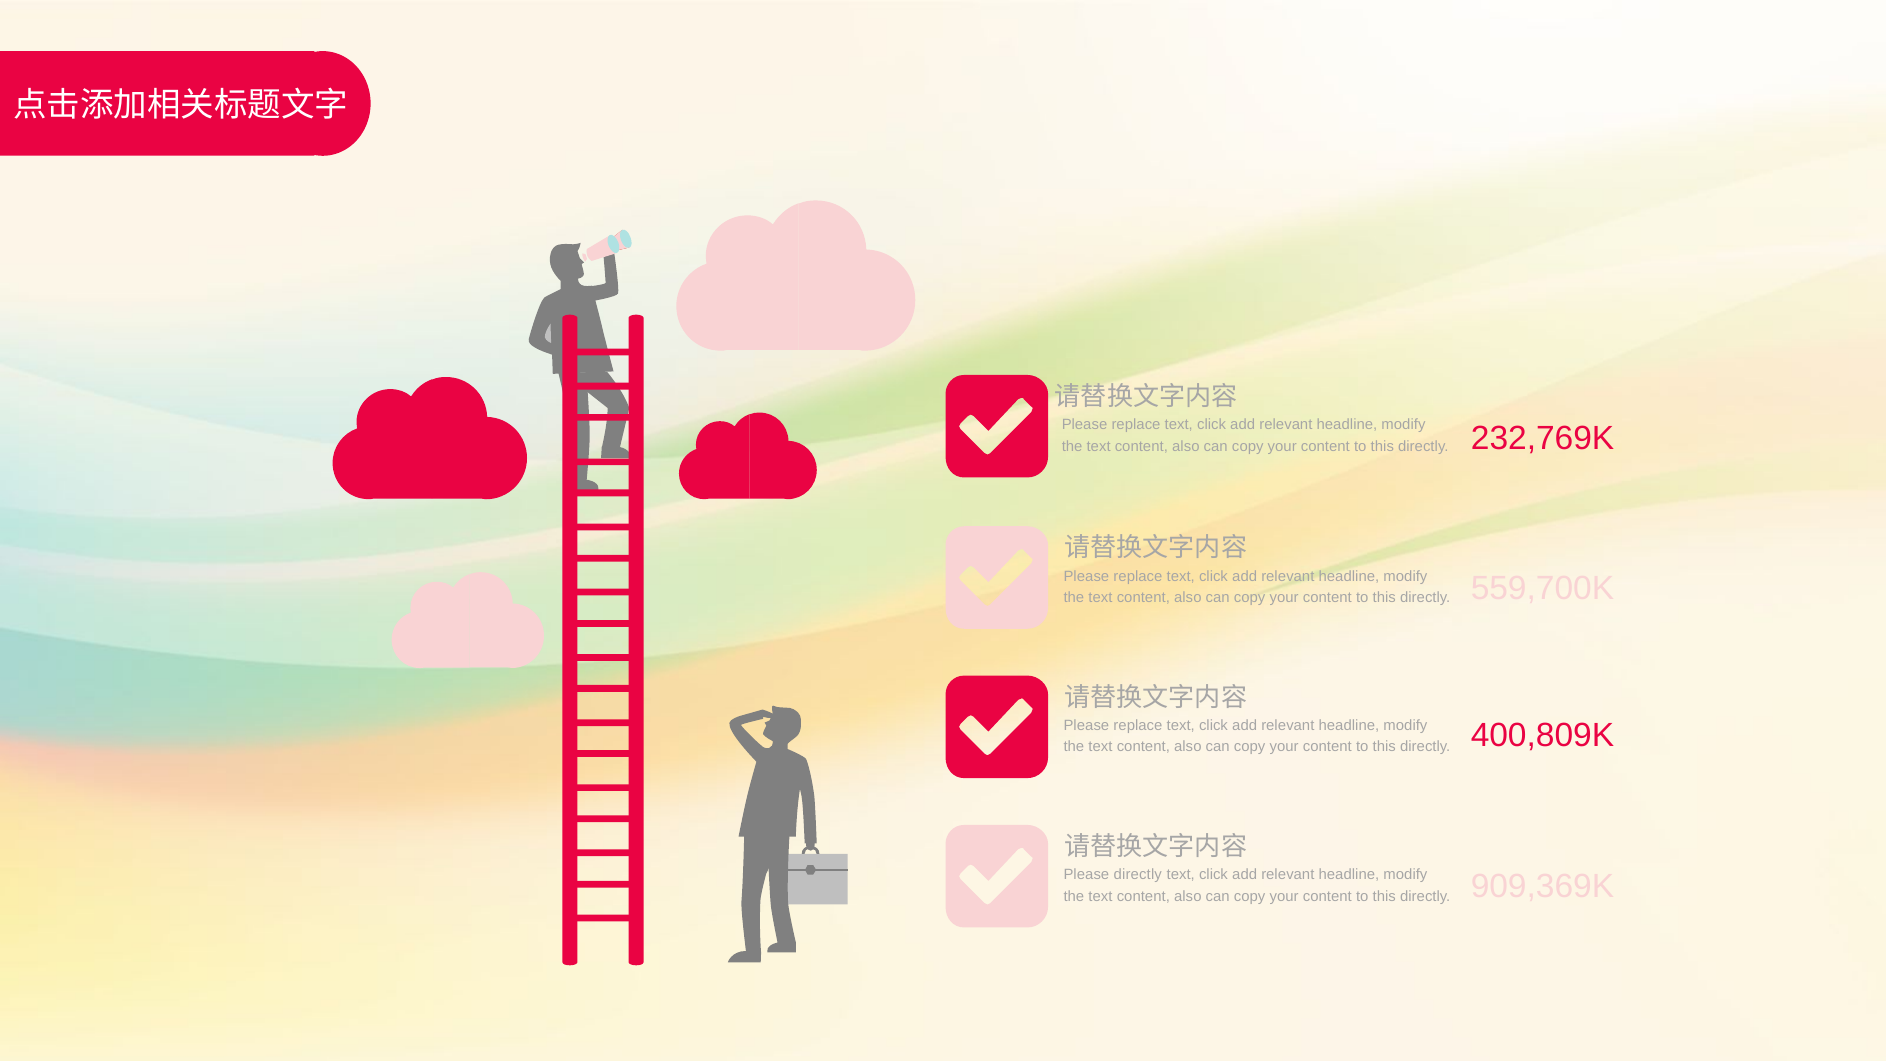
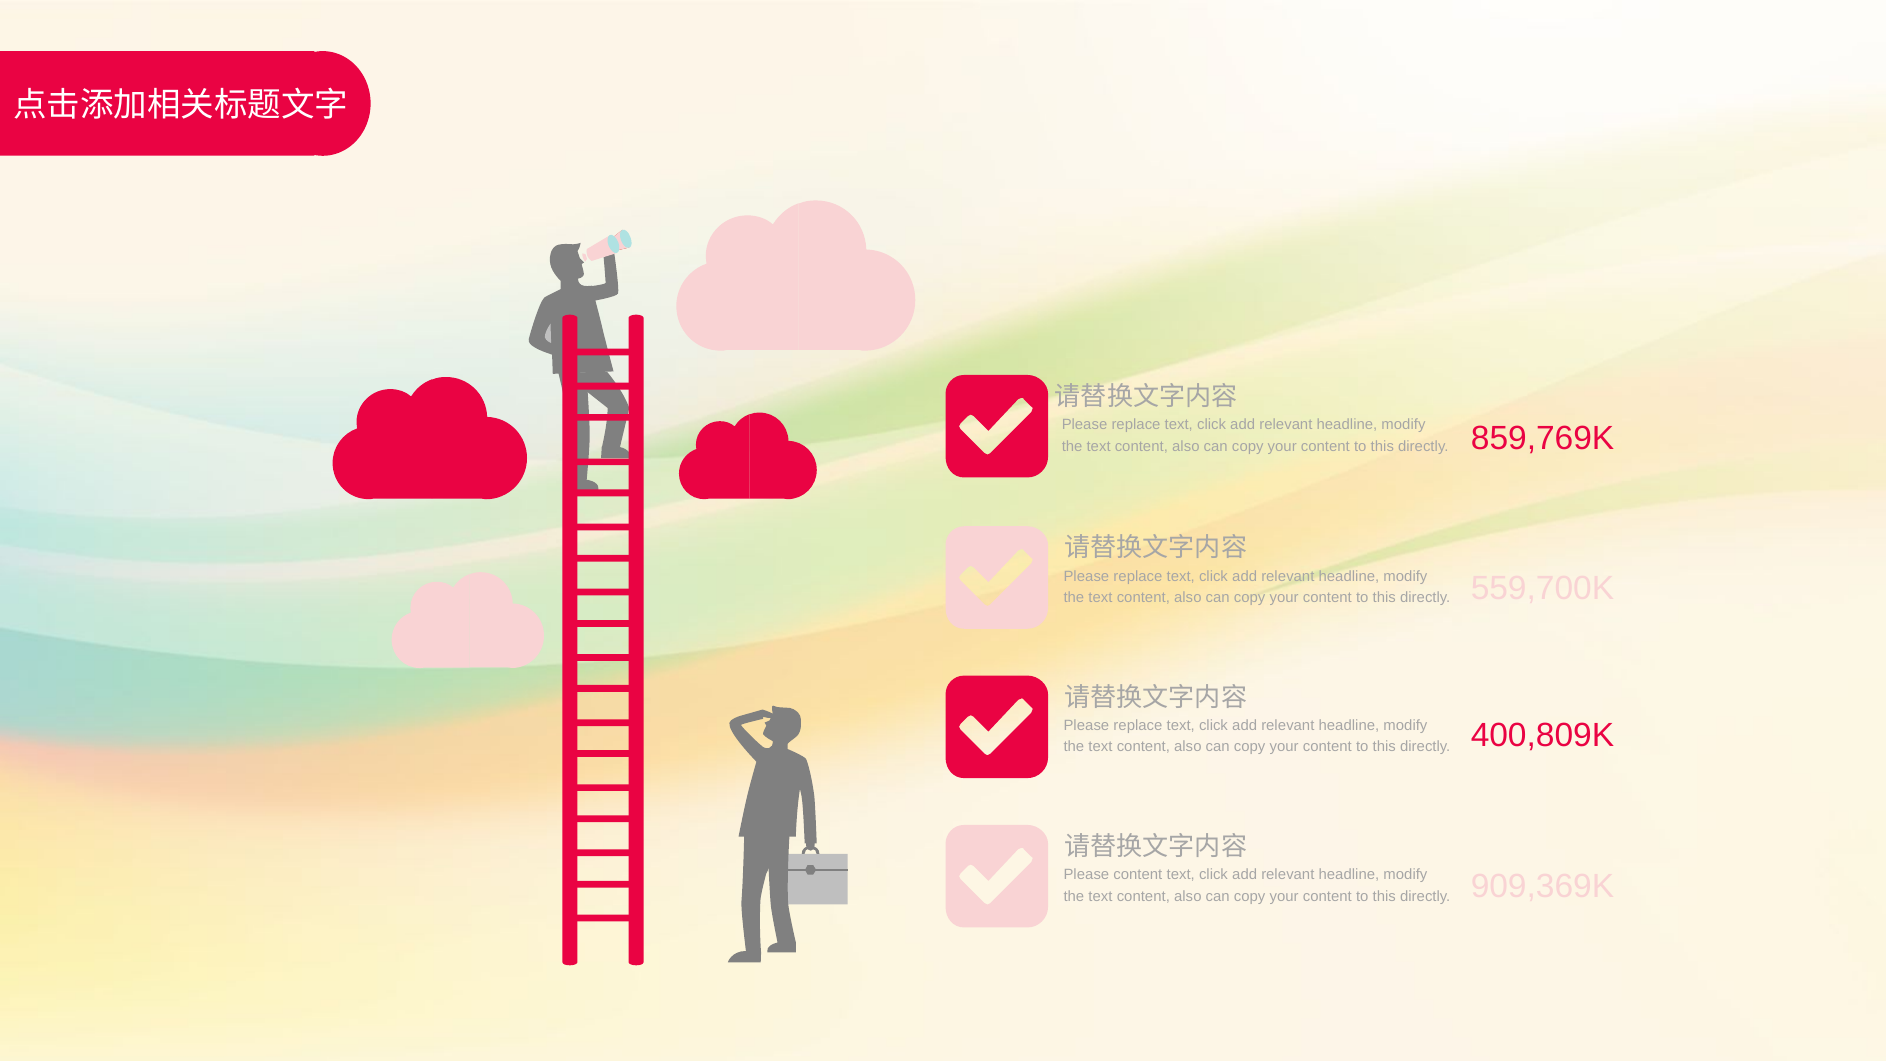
232,769K: 232,769K -> 859,769K
Please directly: directly -> content
